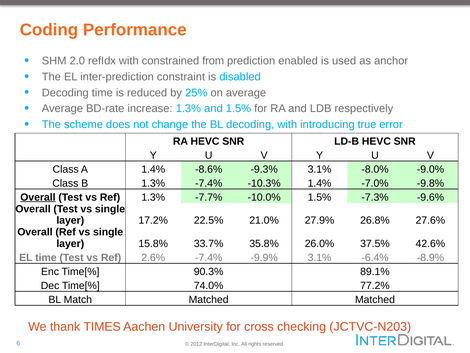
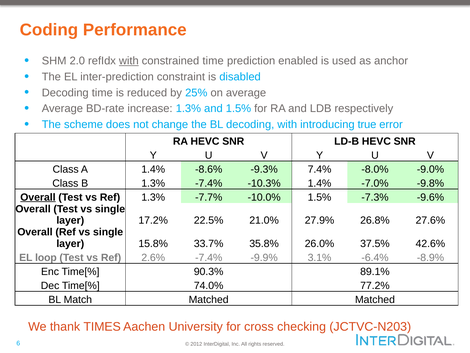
with at (129, 61) underline: none -> present
constrained from: from -> time
-9.3% 3.1%: 3.1% -> 7.4%
EL time: time -> loop
